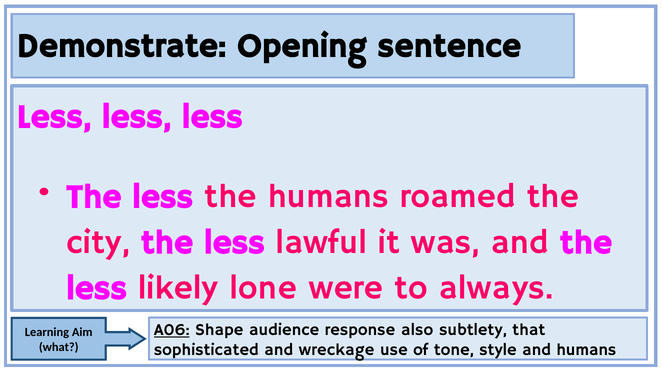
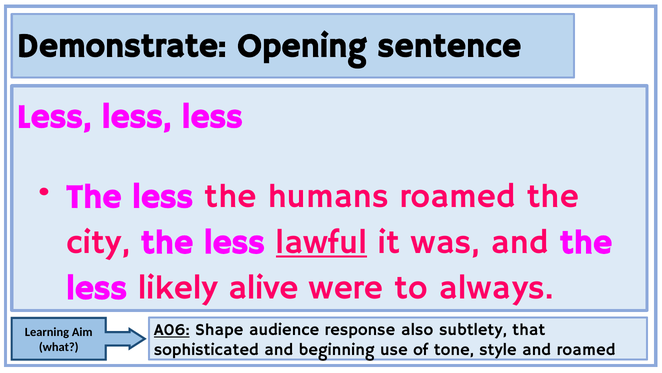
lawful underline: none -> present
lone: lone -> alive
wreckage: wreckage -> beginning
and humans: humans -> roamed
